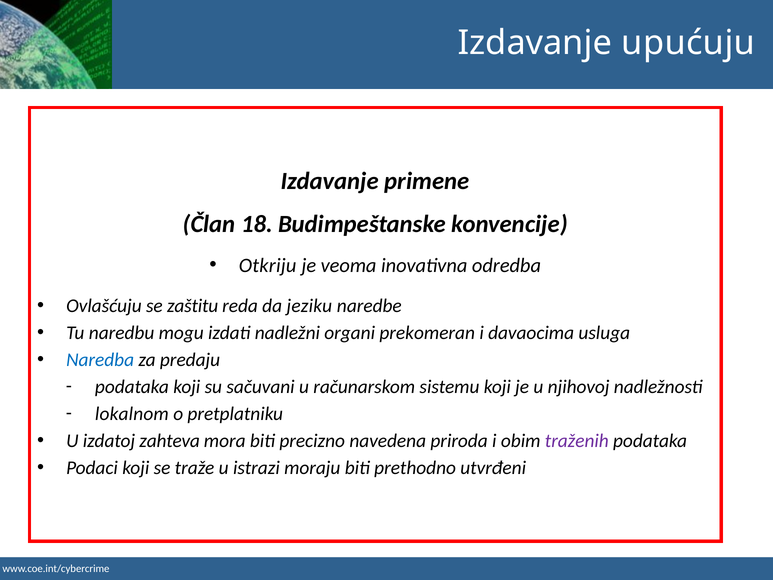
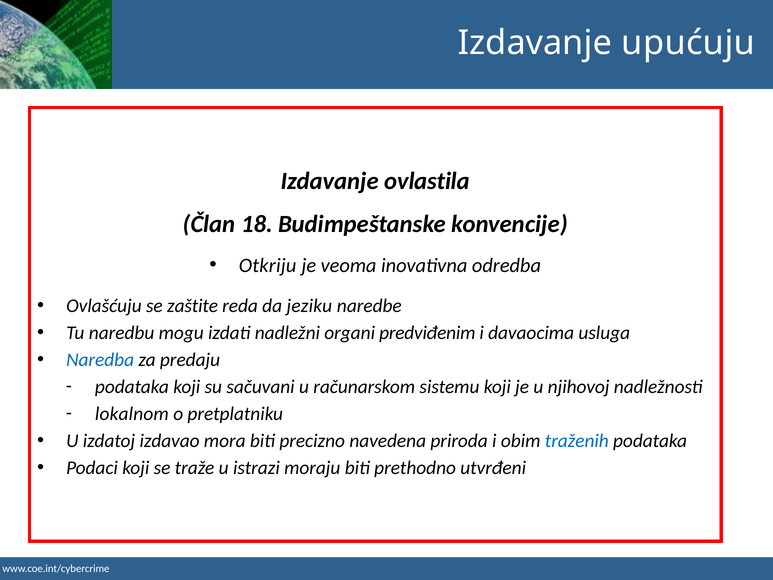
primene: primene -> ovlastila
zaštitu: zaštitu -> zaštite
prekomeran: prekomeran -> predviđenim
zahteva: zahteva -> izdavao
traženih colour: purple -> blue
